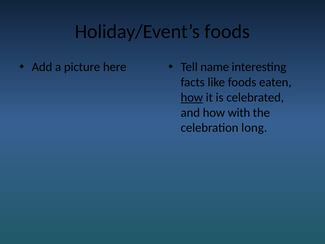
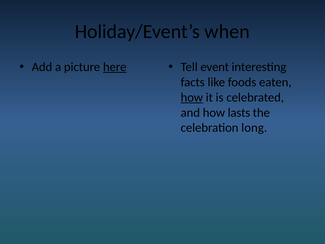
Holiday/Event’s foods: foods -> when
here underline: none -> present
name: name -> event
with: with -> lasts
